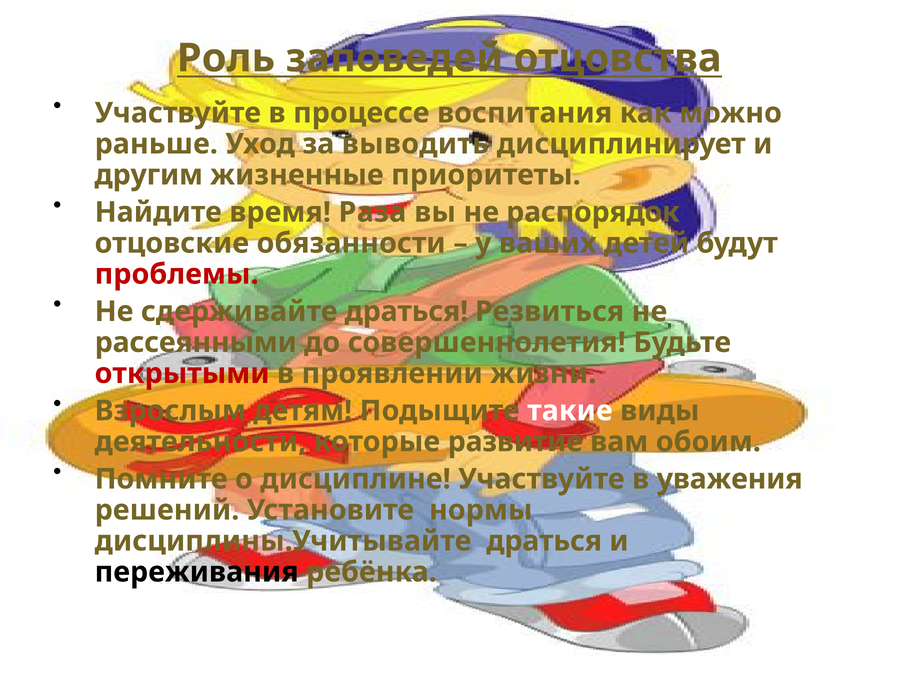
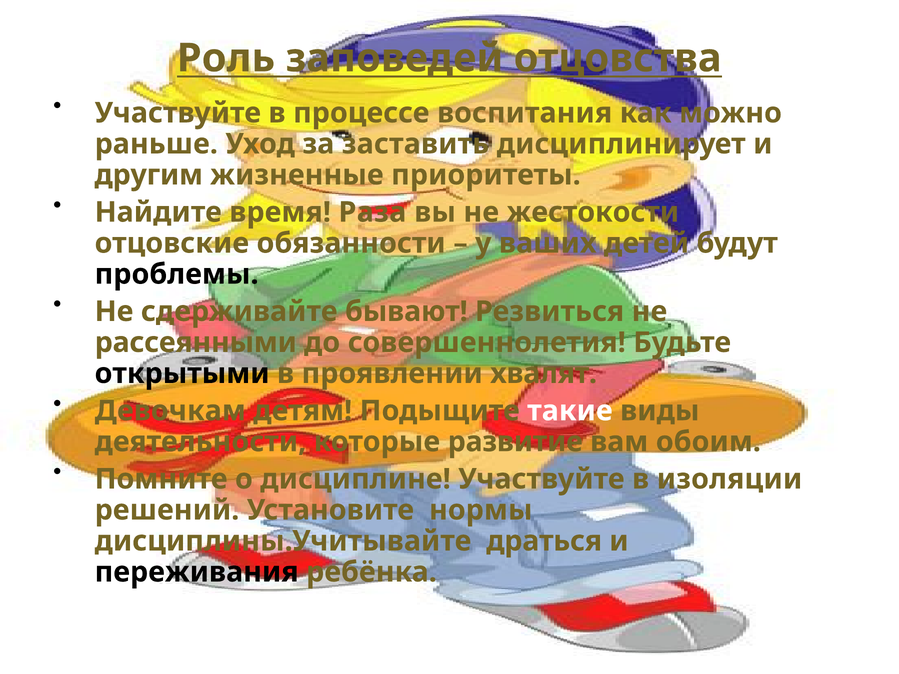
выводить: выводить -> заставить
распорядок: распорядок -> жестокости
проблемы colour: red -> black
сдерживайте драться: драться -> бывают
открытыми colour: red -> black
жизни: жизни -> хвалят
Взрослым: Взрослым -> Девочкам
уважения: уважения -> изоляции
